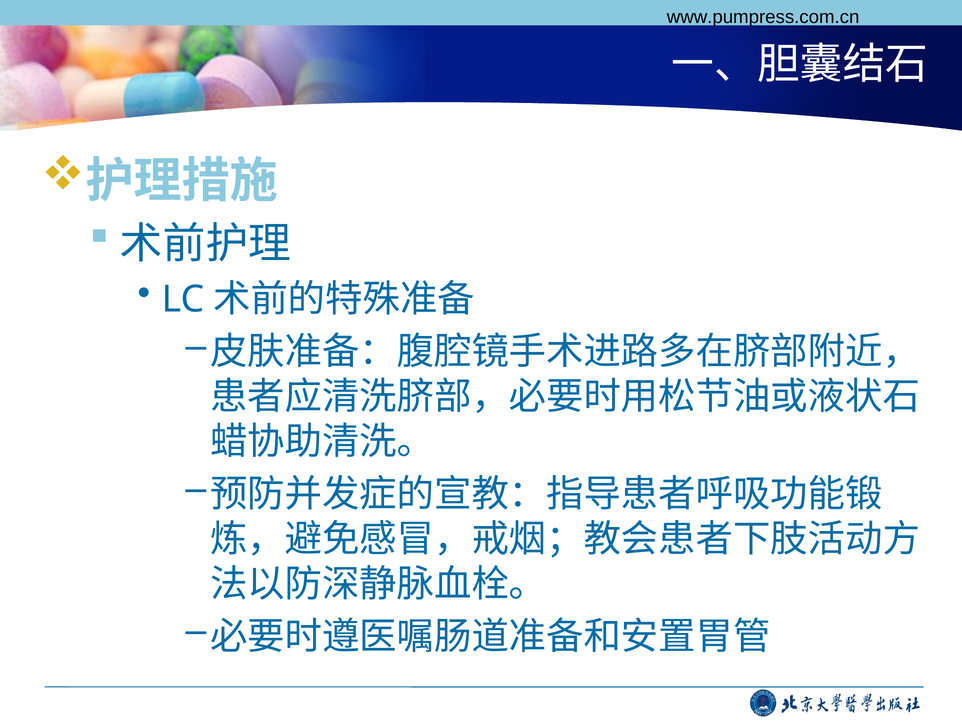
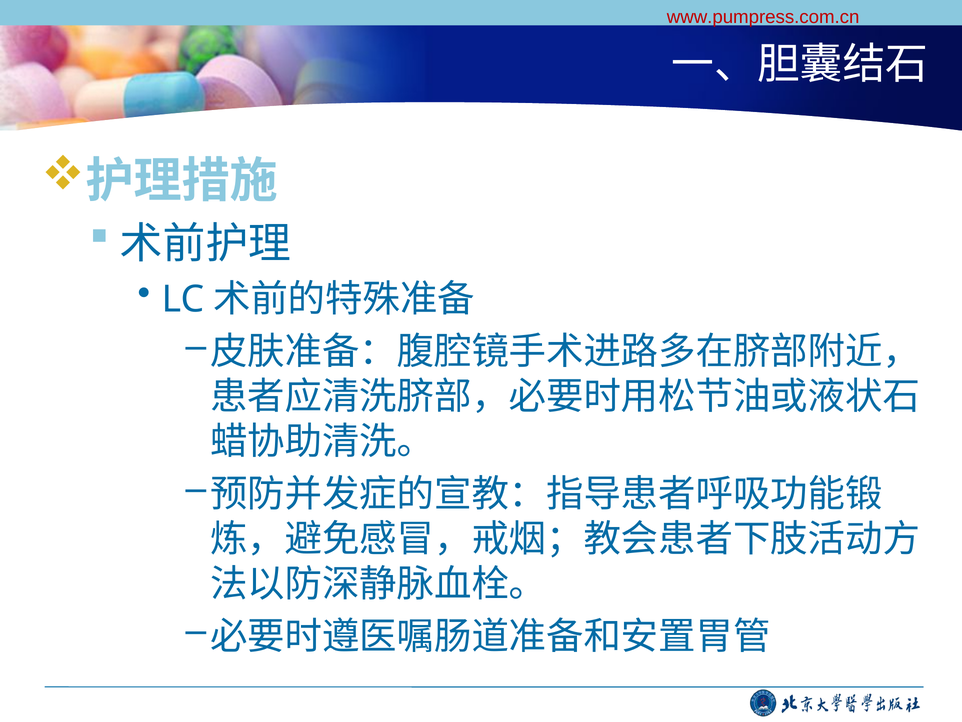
www.pumpress.com.cn colour: black -> red
